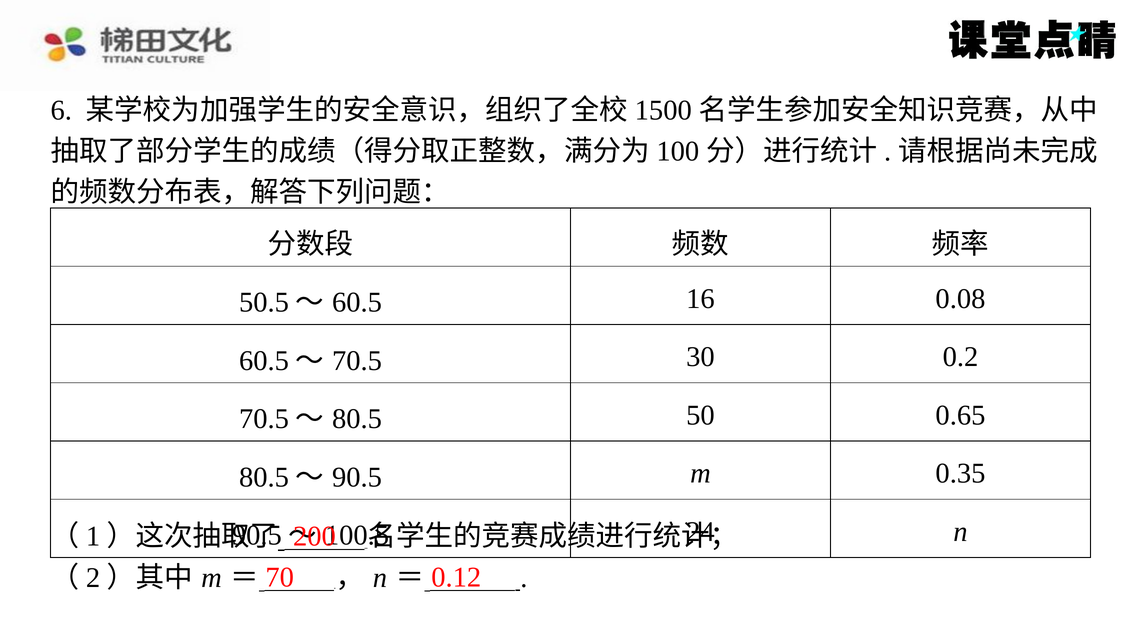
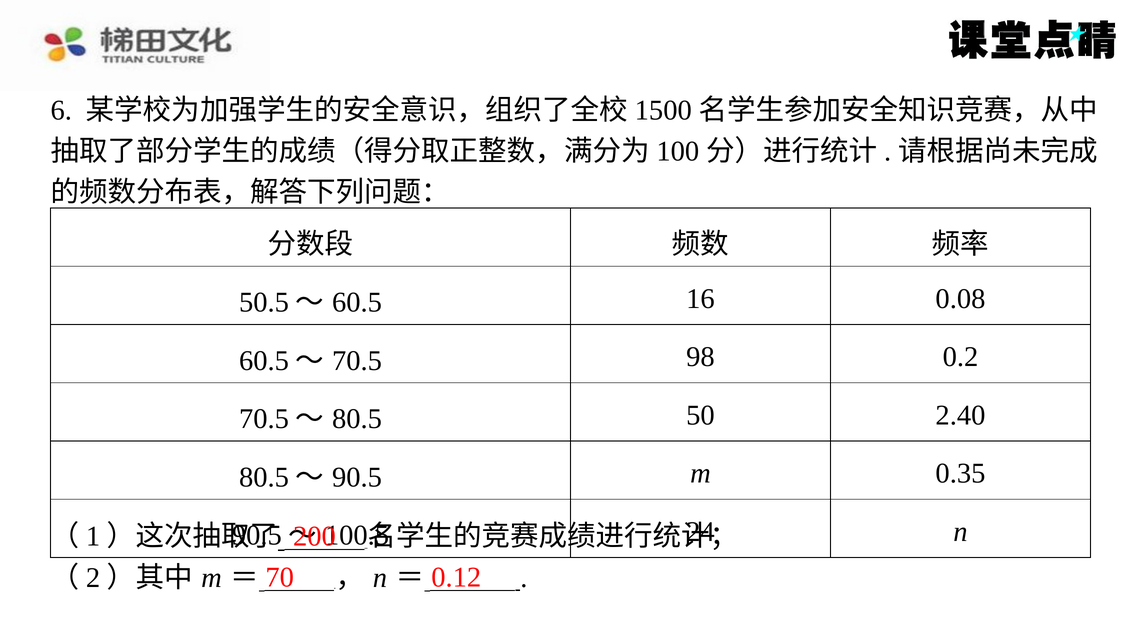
30: 30 -> 98
0.65: 0.65 -> 2.40
